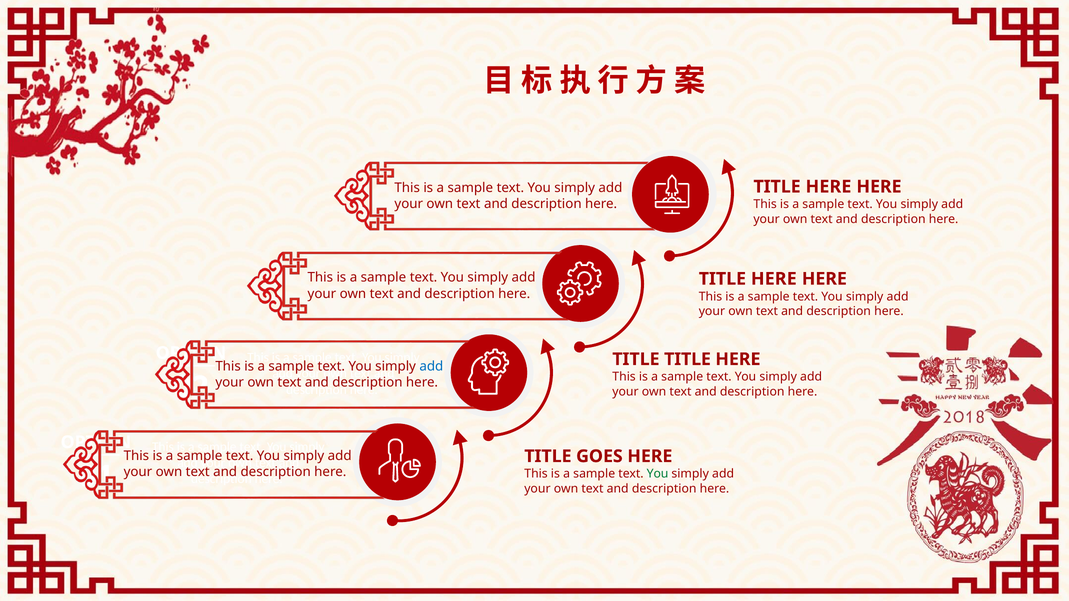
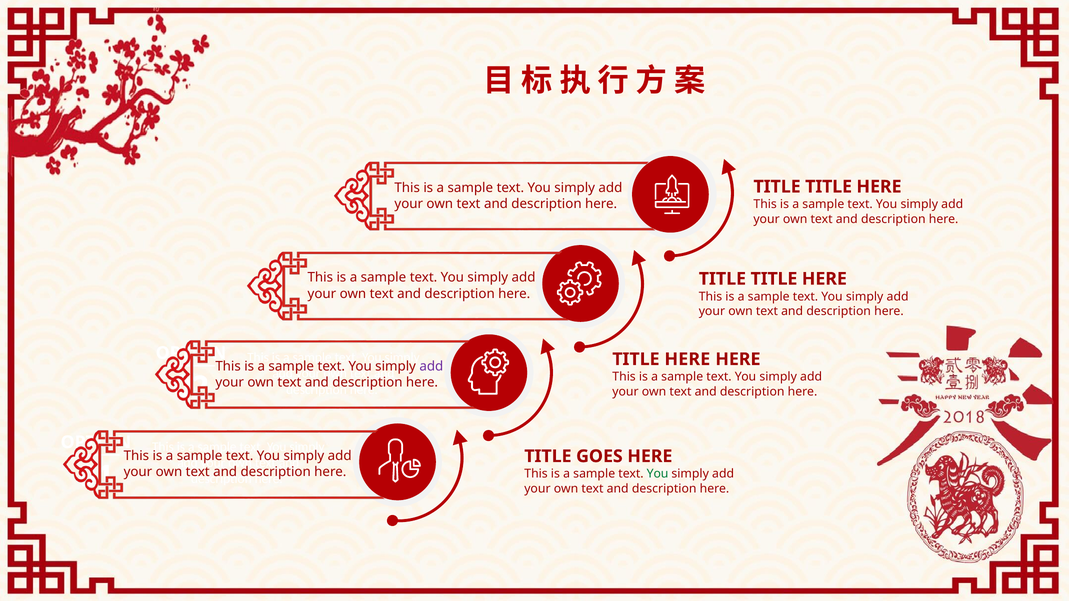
HERE at (828, 187): HERE -> TITLE
HERE at (774, 279): HERE -> TITLE
TITLE at (688, 359): TITLE -> HERE
add at (431, 366) colour: blue -> purple
